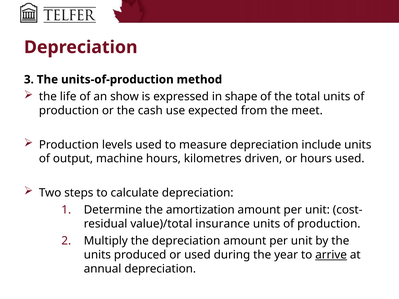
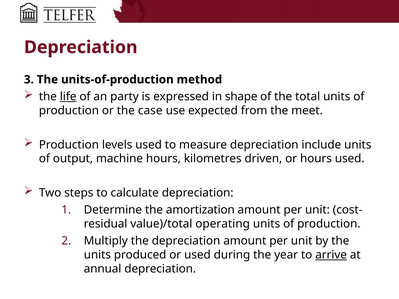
life underline: none -> present
show: show -> party
cash: cash -> case
insurance: insurance -> operating
